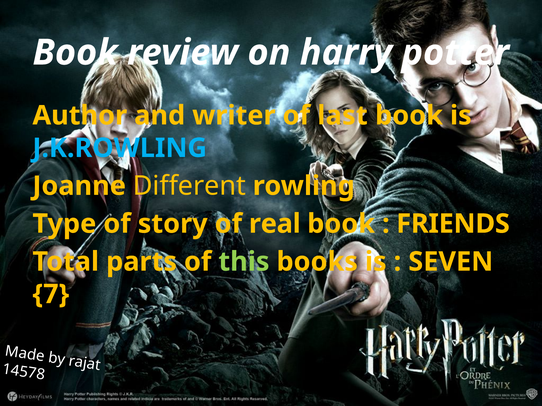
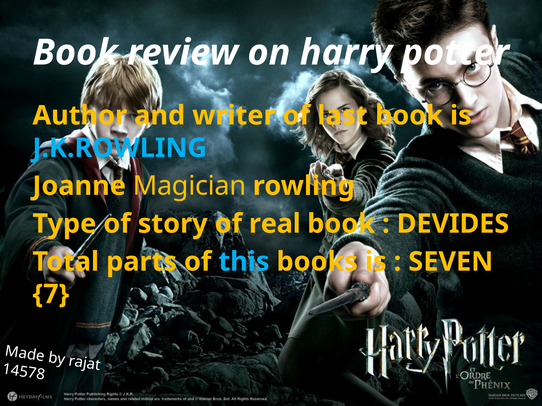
Different: Different -> Magician
FRIENDS: FRIENDS -> DEVIDES
this colour: light green -> light blue
